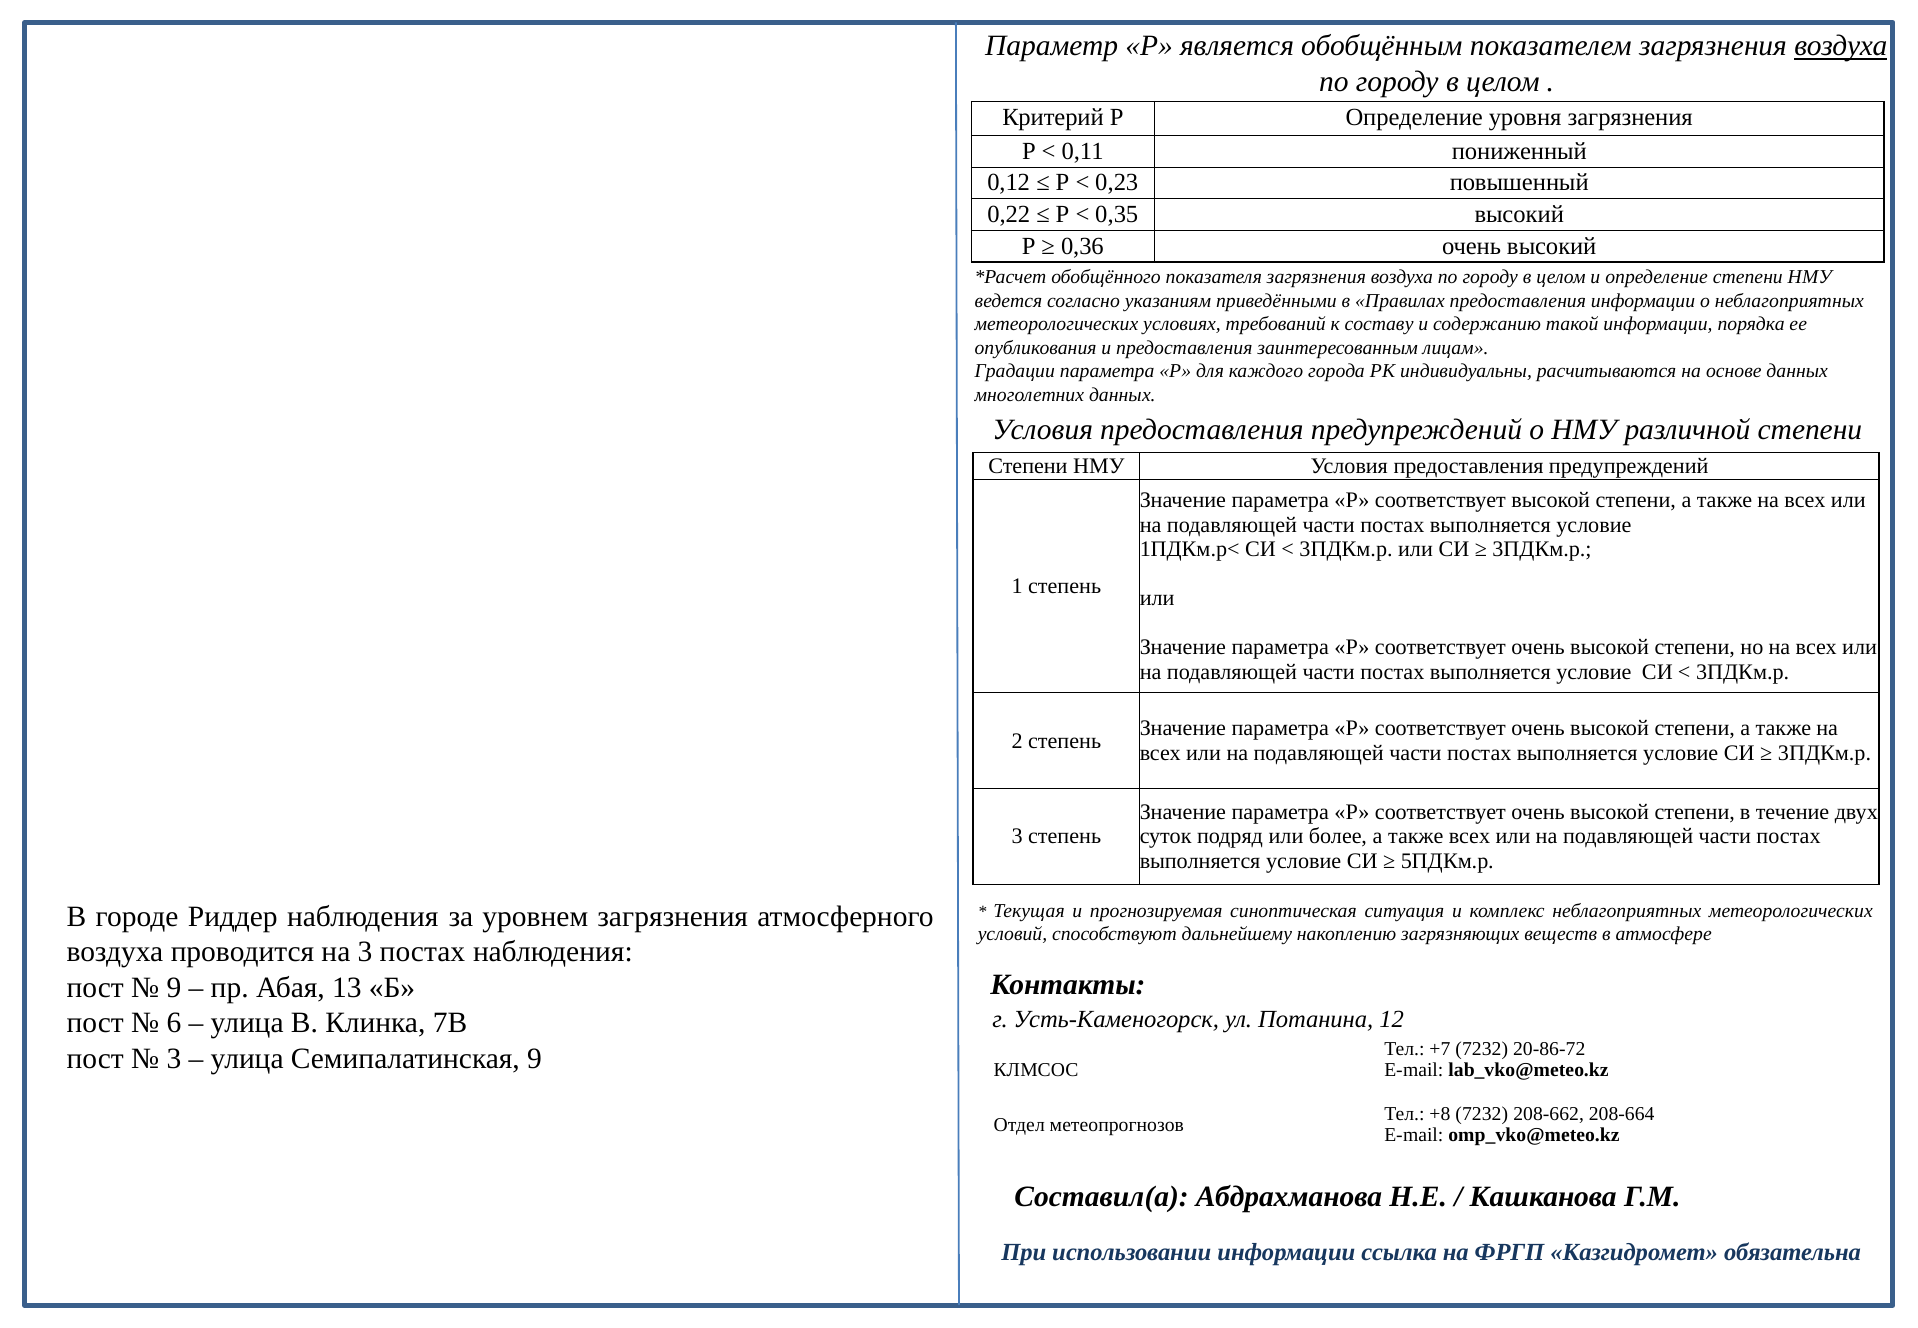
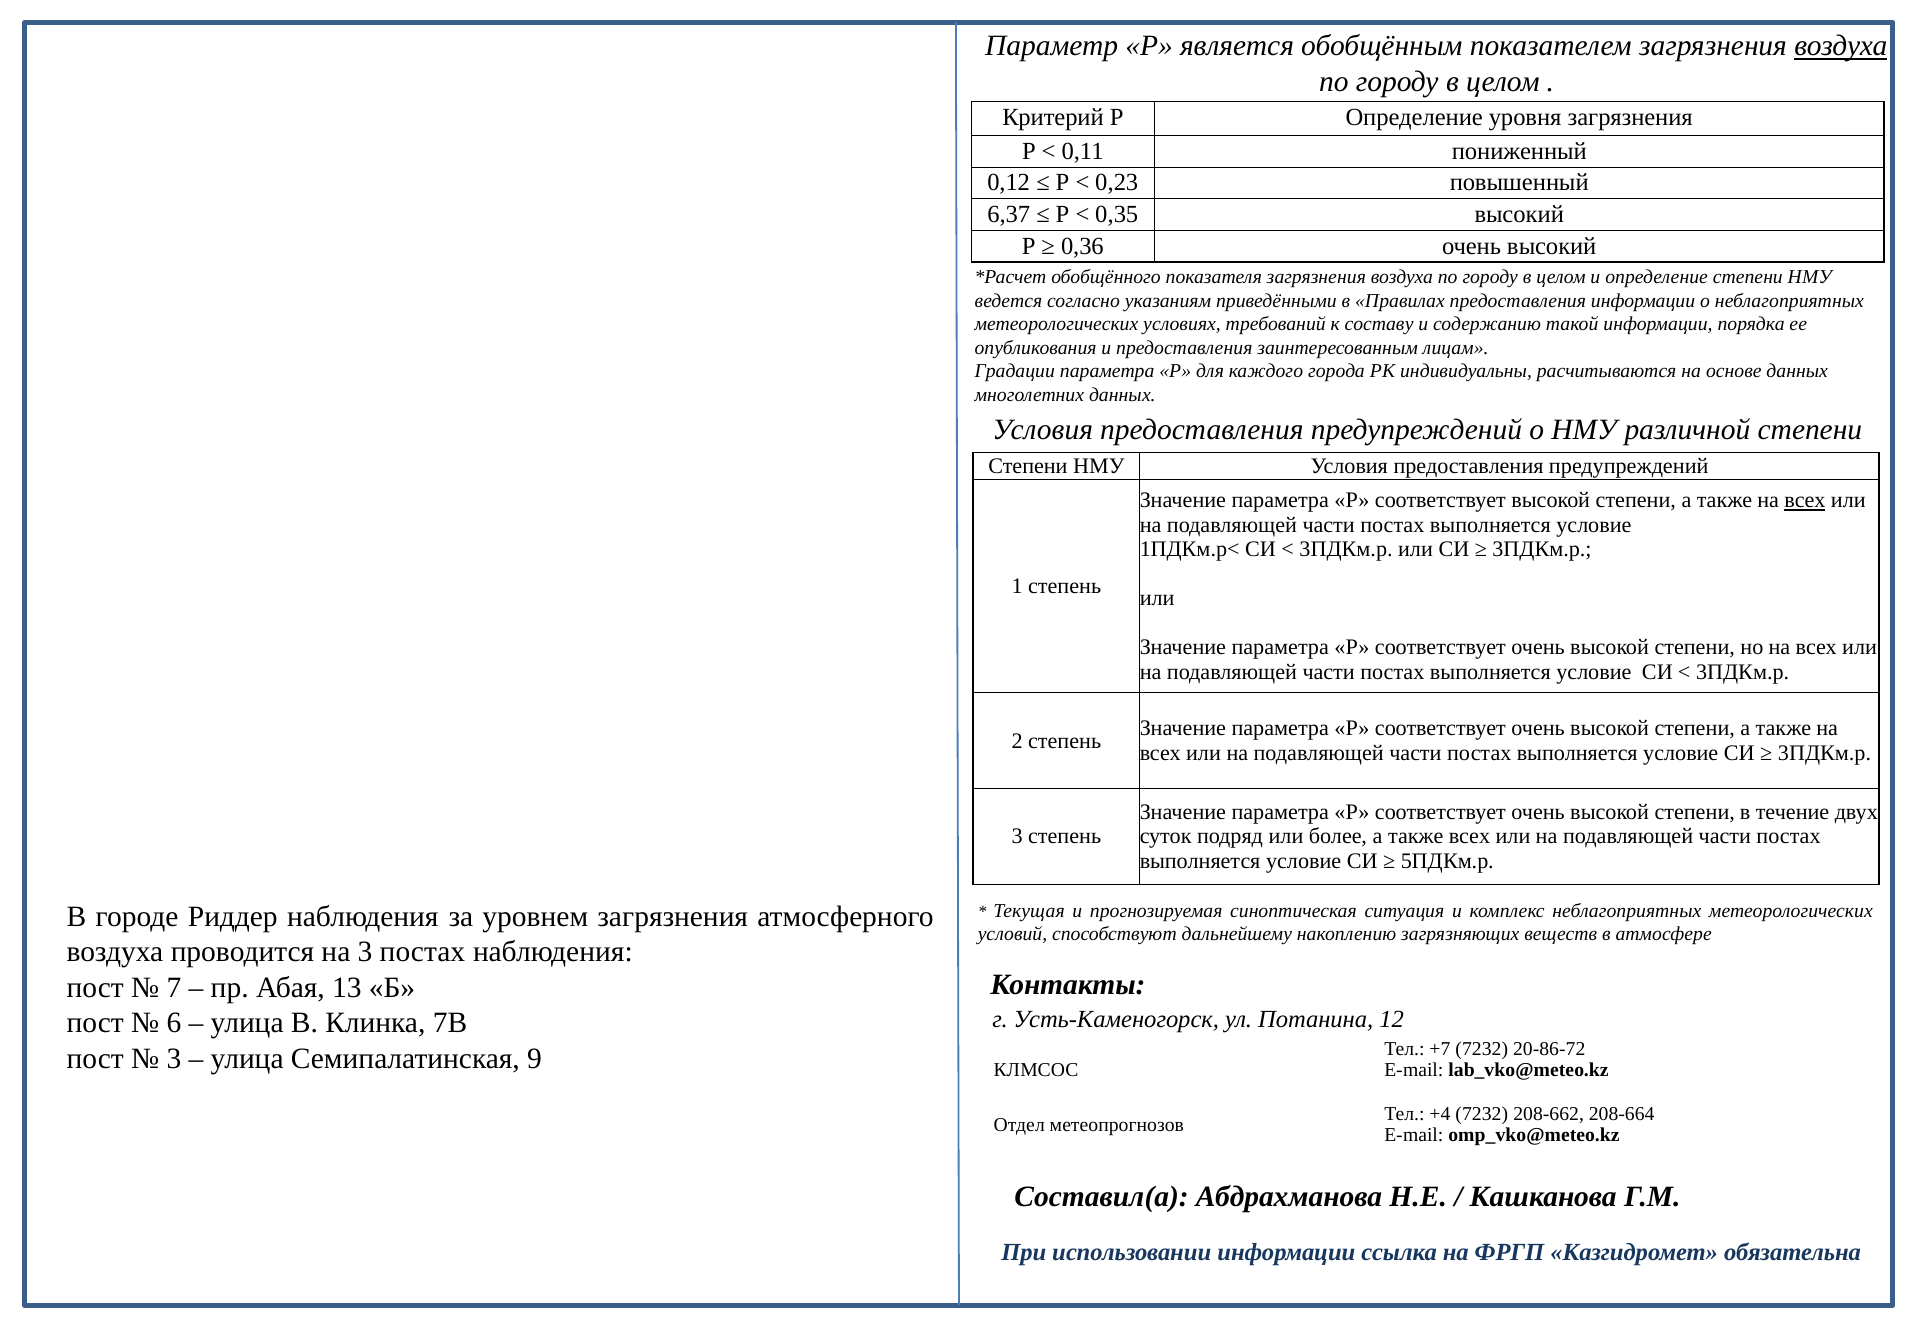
0,22: 0,22 -> 6,37
всех at (1805, 500) underline: none -> present
9 at (174, 987): 9 -> 7
+8: +8 -> +4
